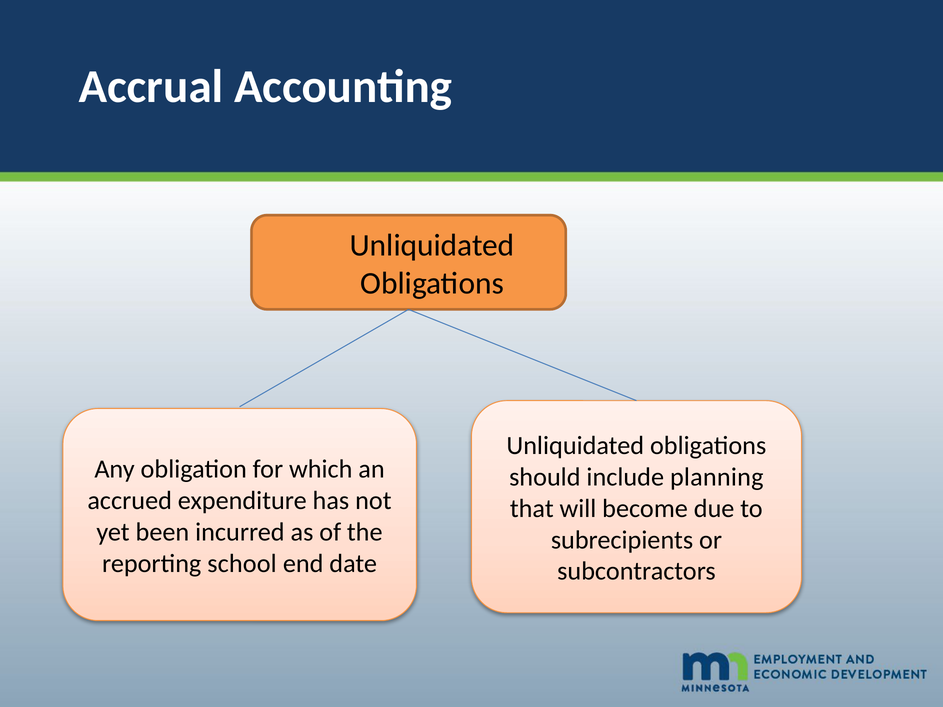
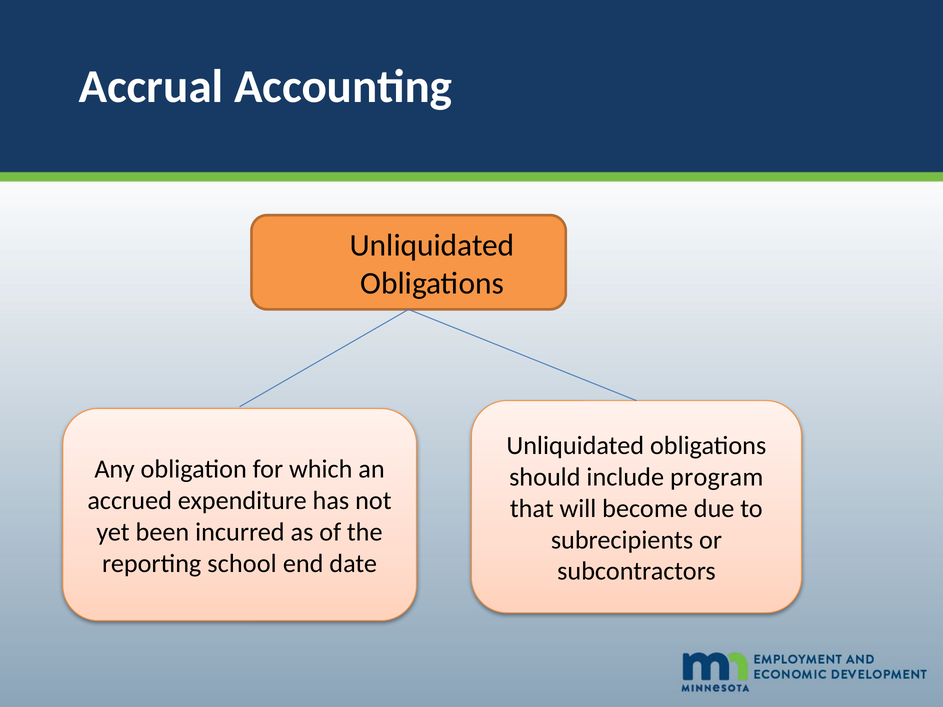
planning: planning -> program
